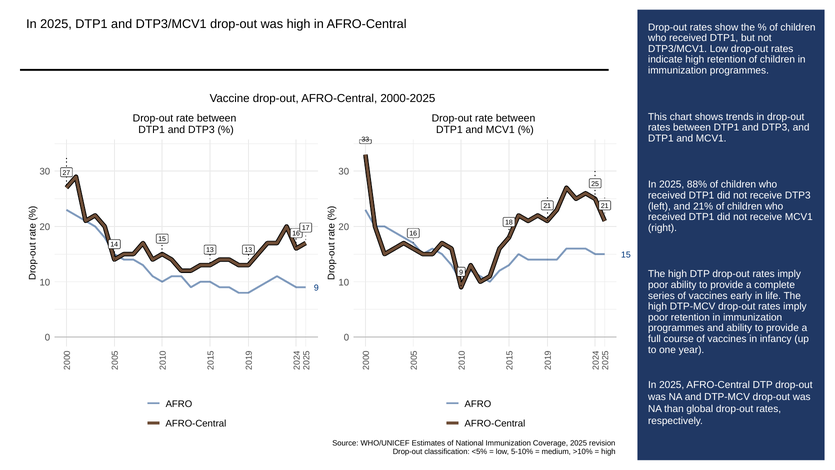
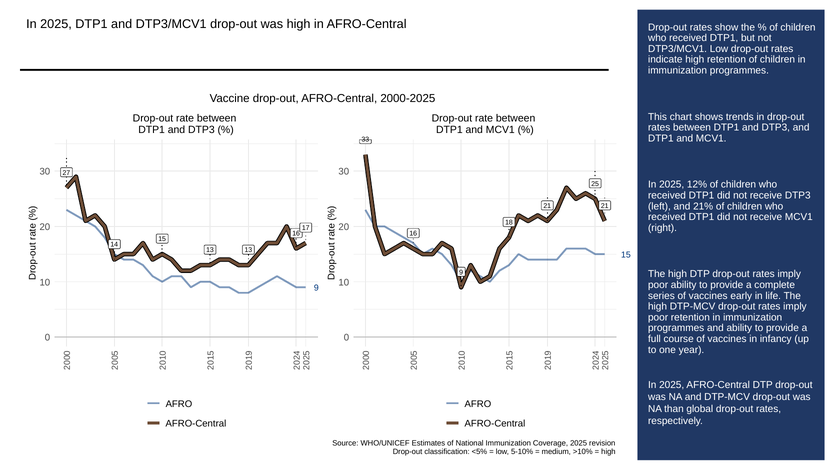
88%: 88% -> 12%
